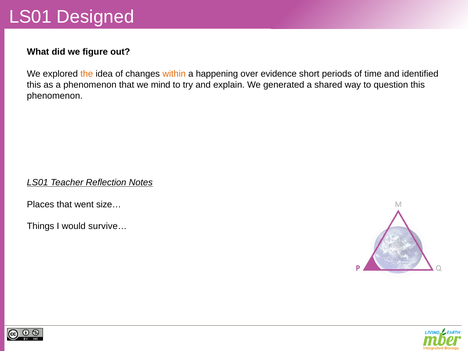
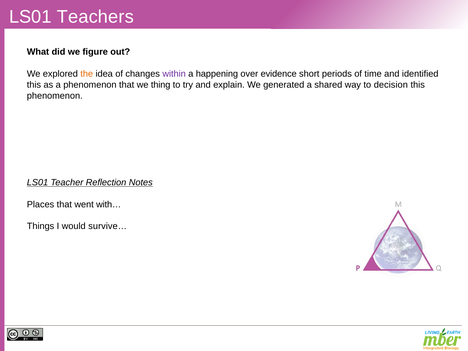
Designed: Designed -> Teachers
within colour: orange -> purple
mind: mind -> thing
question: question -> decision
size…: size… -> with…
